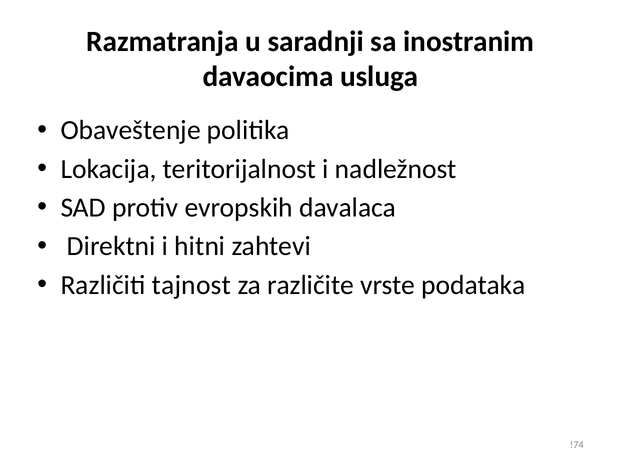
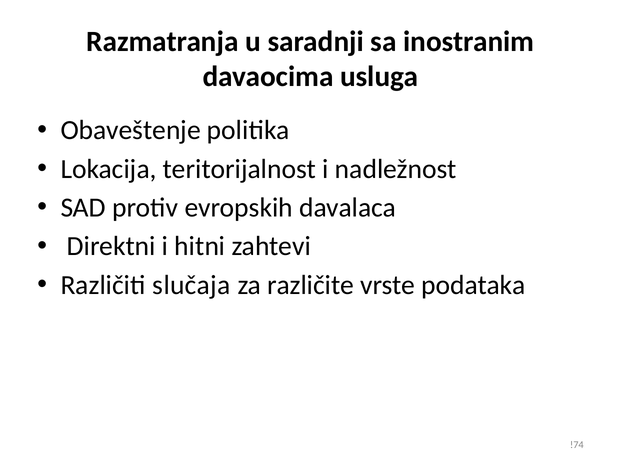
tajnost: tajnost -> slučaja
